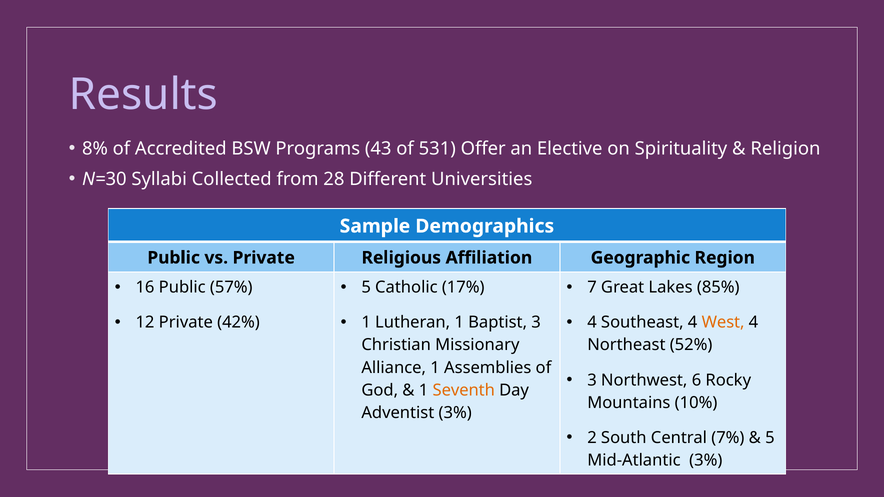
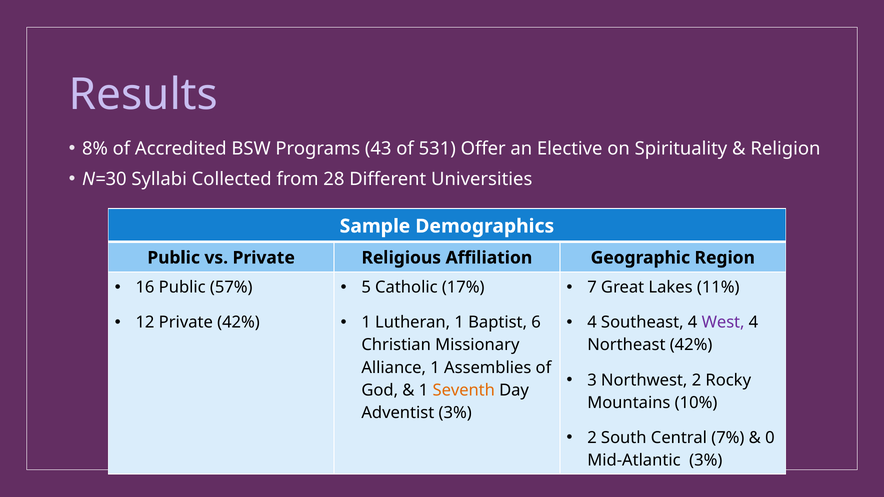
85%: 85% -> 11%
Baptist 3: 3 -> 6
West colour: orange -> purple
Northeast 52%: 52% -> 42%
Northwest 6: 6 -> 2
5 at (770, 438): 5 -> 0
